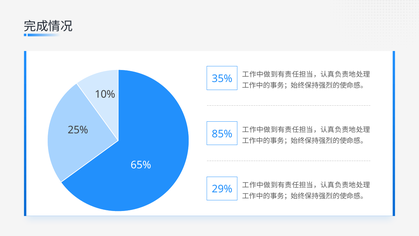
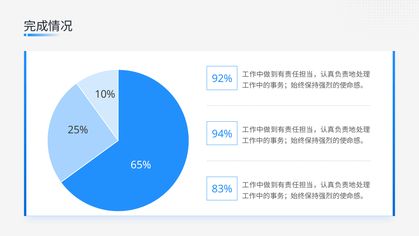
35%: 35% -> 92%
85%: 85% -> 94%
29%: 29% -> 83%
